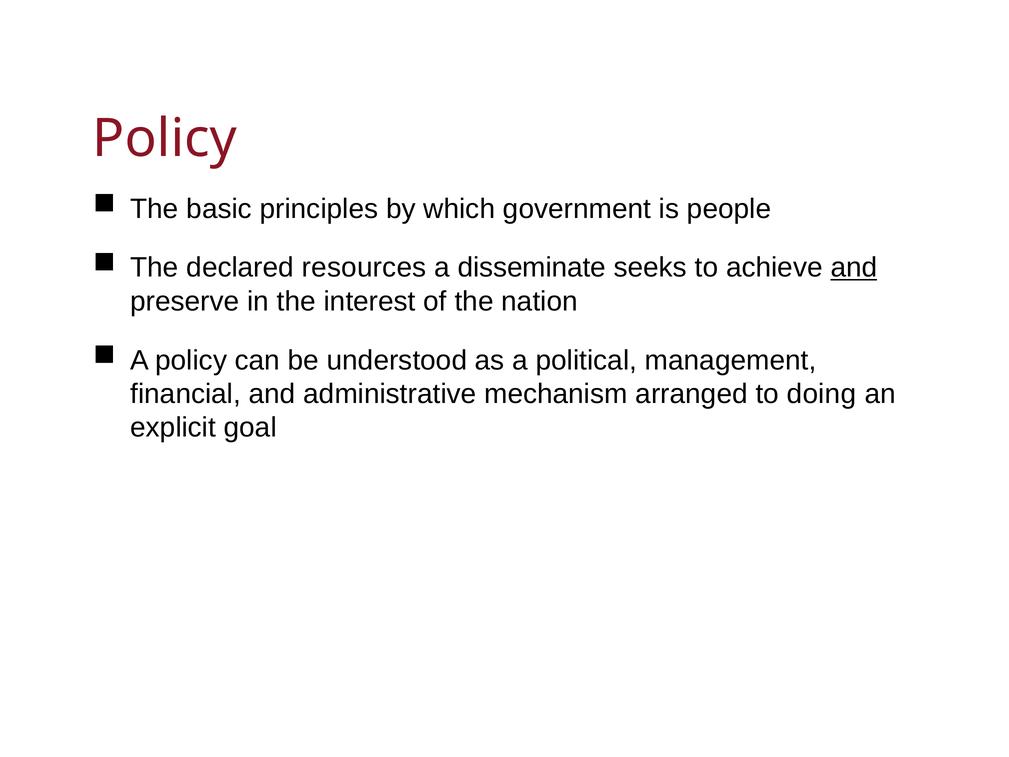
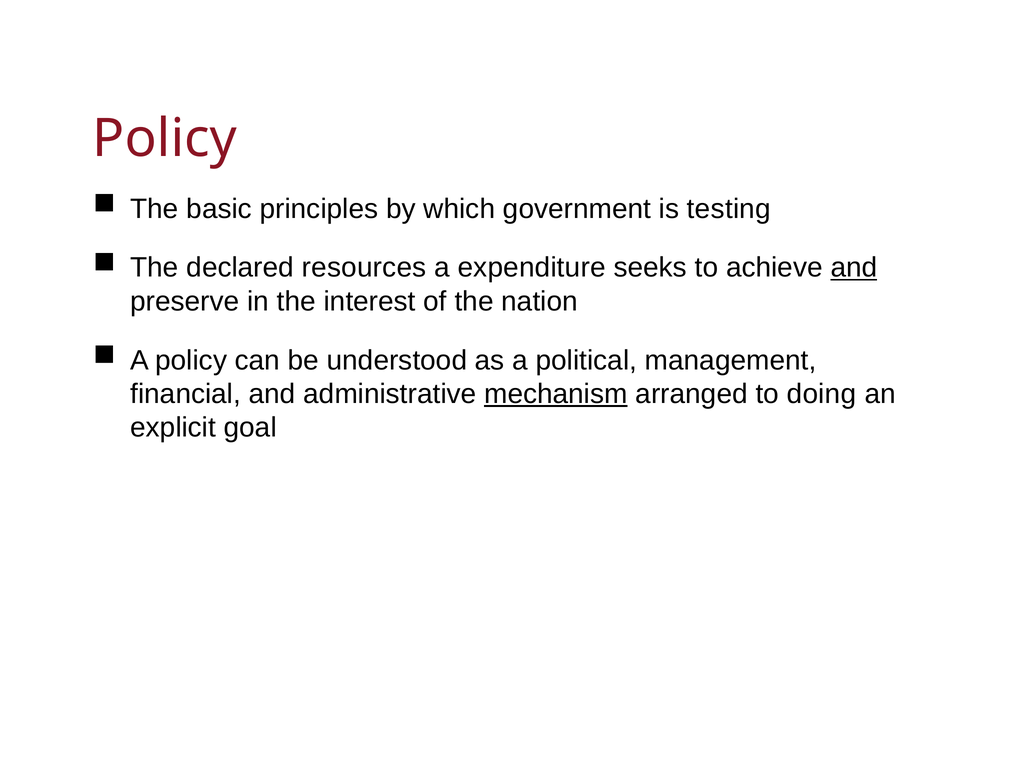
people: people -> testing
disseminate: disseminate -> expenditure
mechanism underline: none -> present
